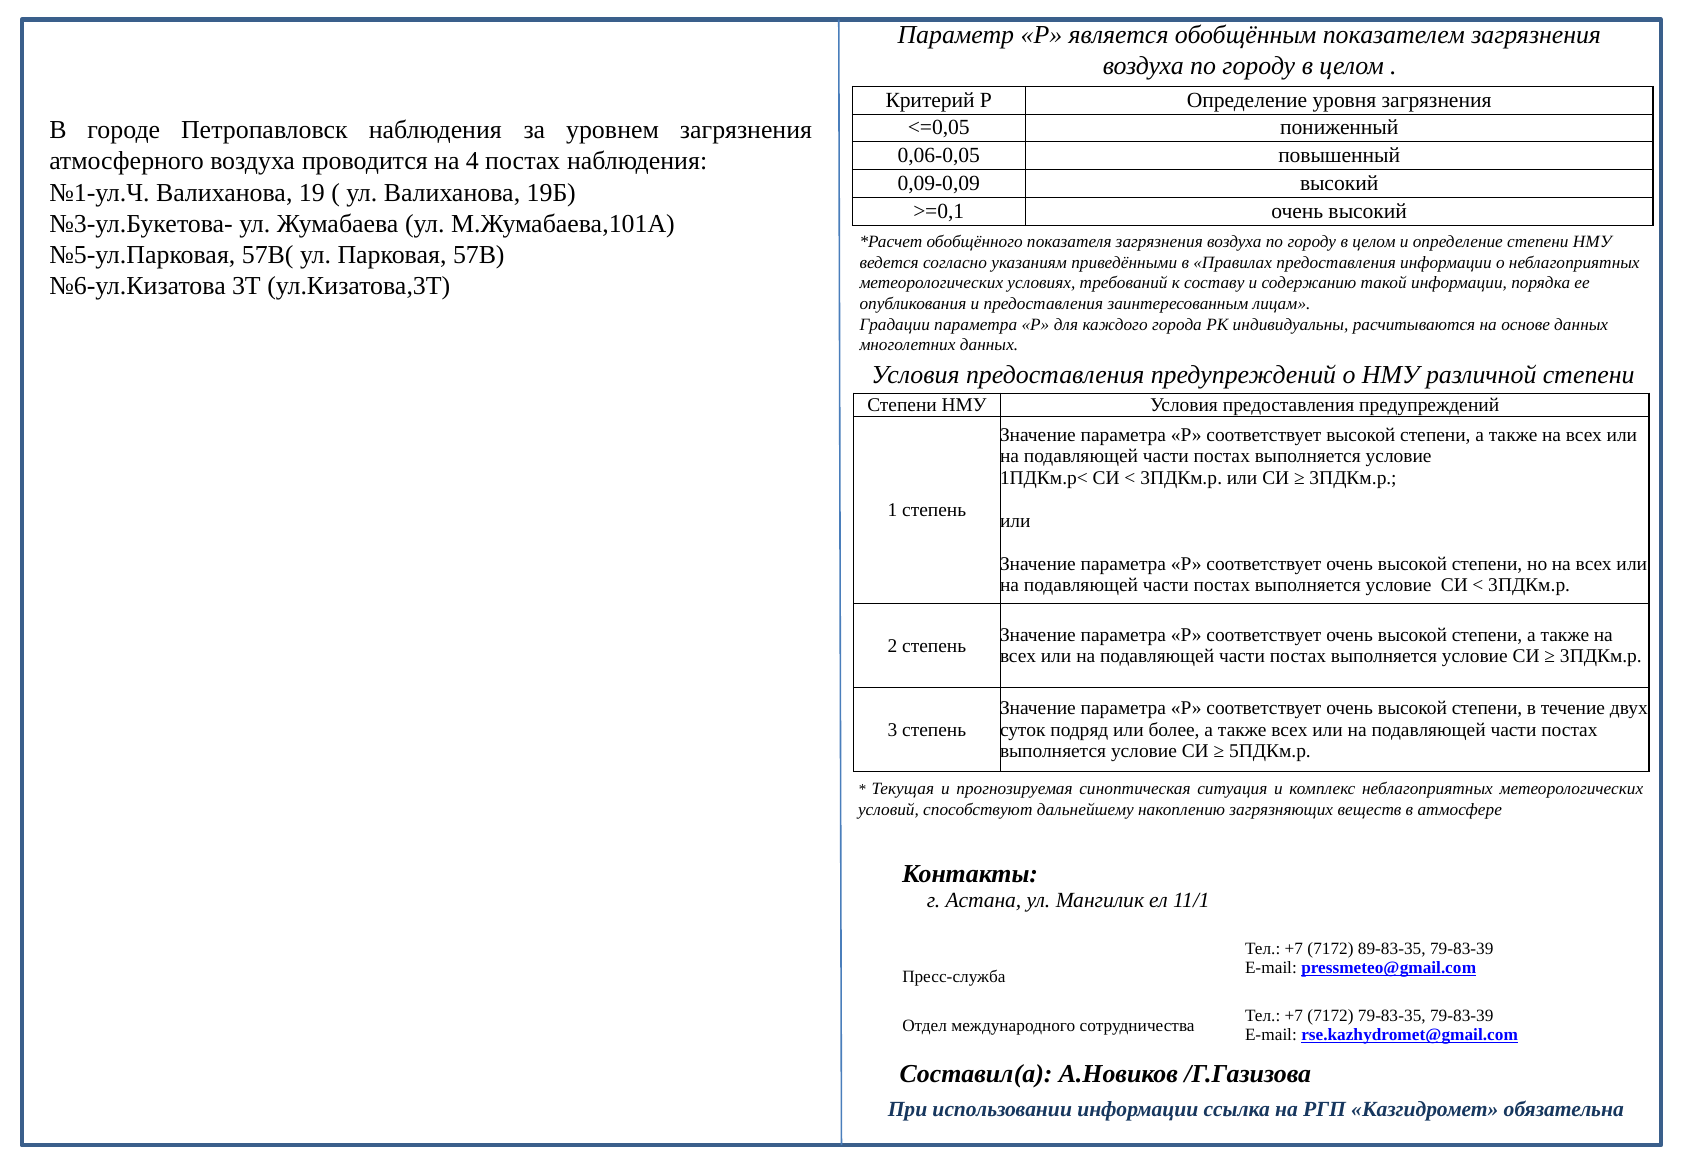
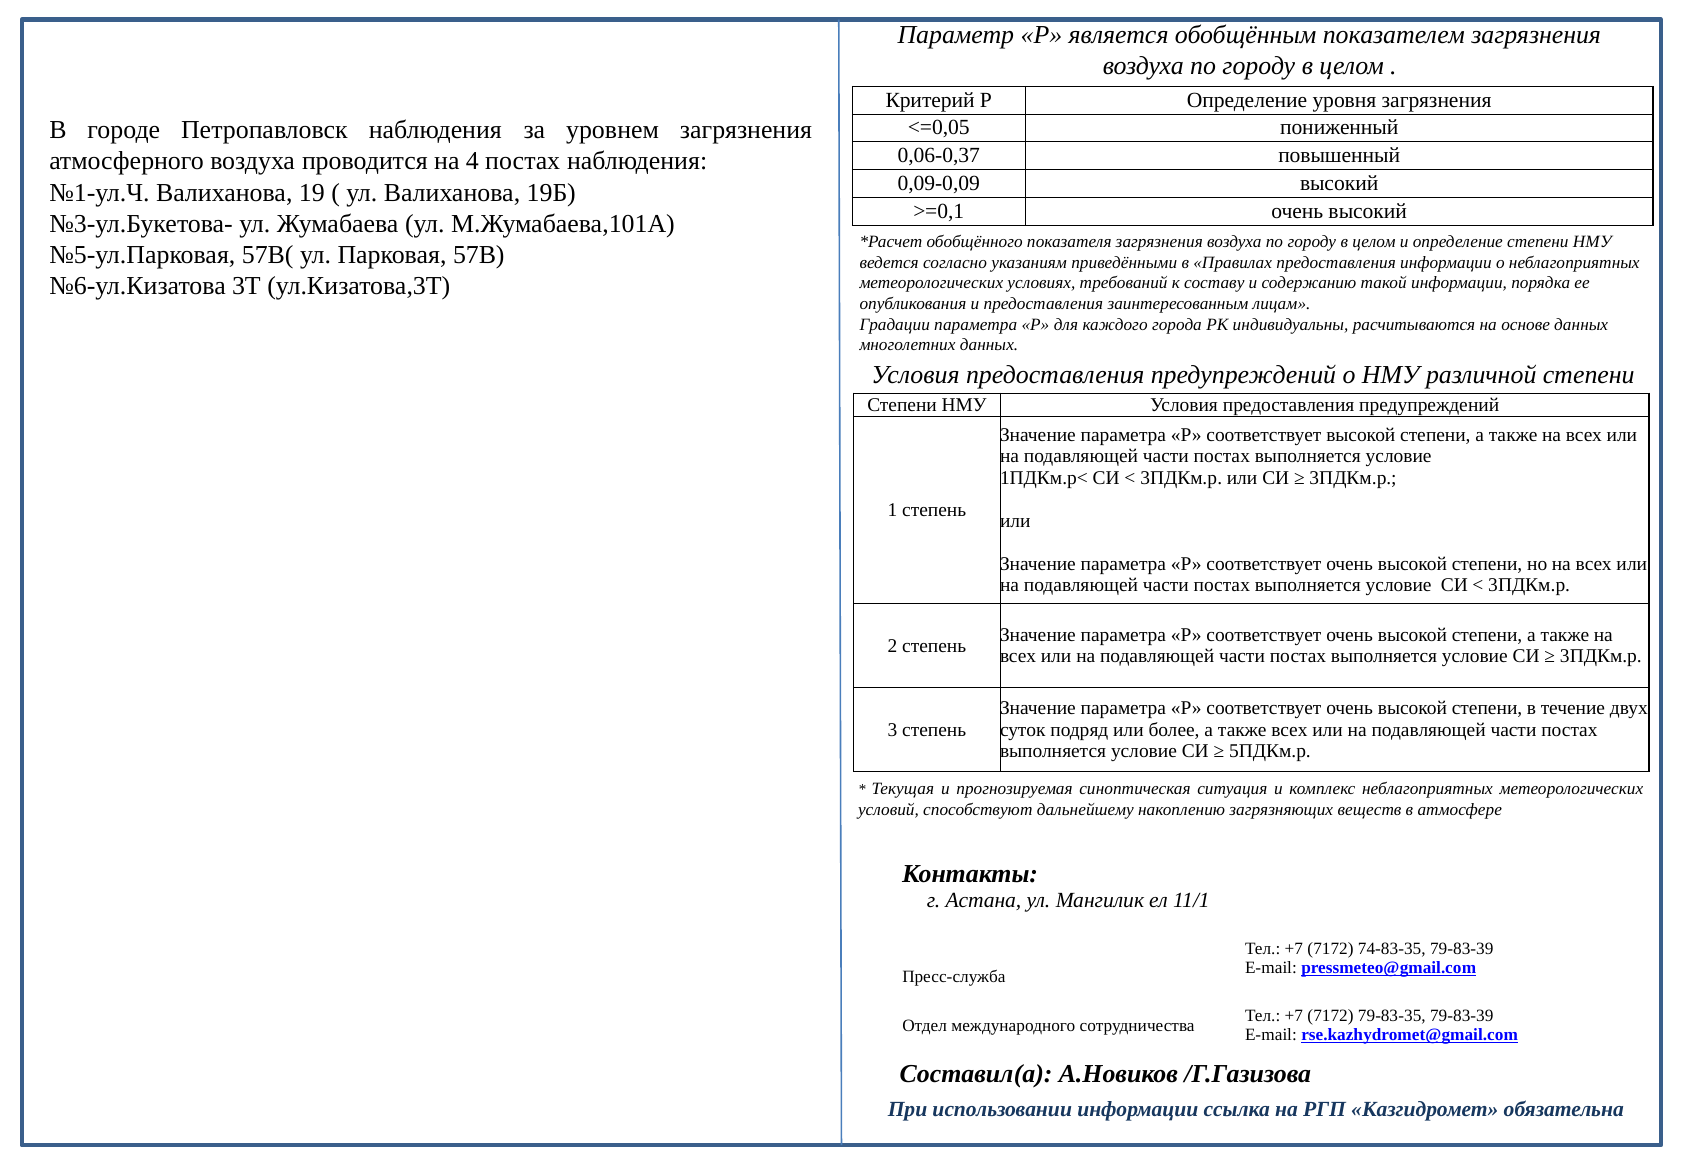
0,06-0,05: 0,06-0,05 -> 0,06-0,37
89-83-35: 89-83-35 -> 74-83-35
